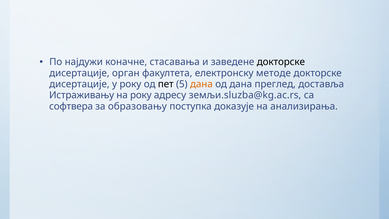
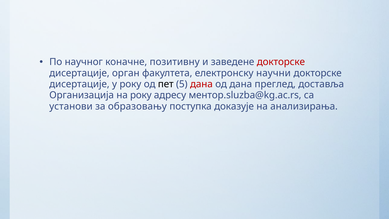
најдужи: најдужи -> научног
стасавања: стасавања -> позитивну
докторске at (281, 62) colour: black -> red
методе: методе -> научни
дана at (201, 84) colour: orange -> red
Истраживању: Истраживању -> Организација
земљи.sluzba@kg.ac.rs: земљи.sluzba@kg.ac.rs -> ментор.sluzba@kg.ac.rs
софтвера: софтвера -> установи
